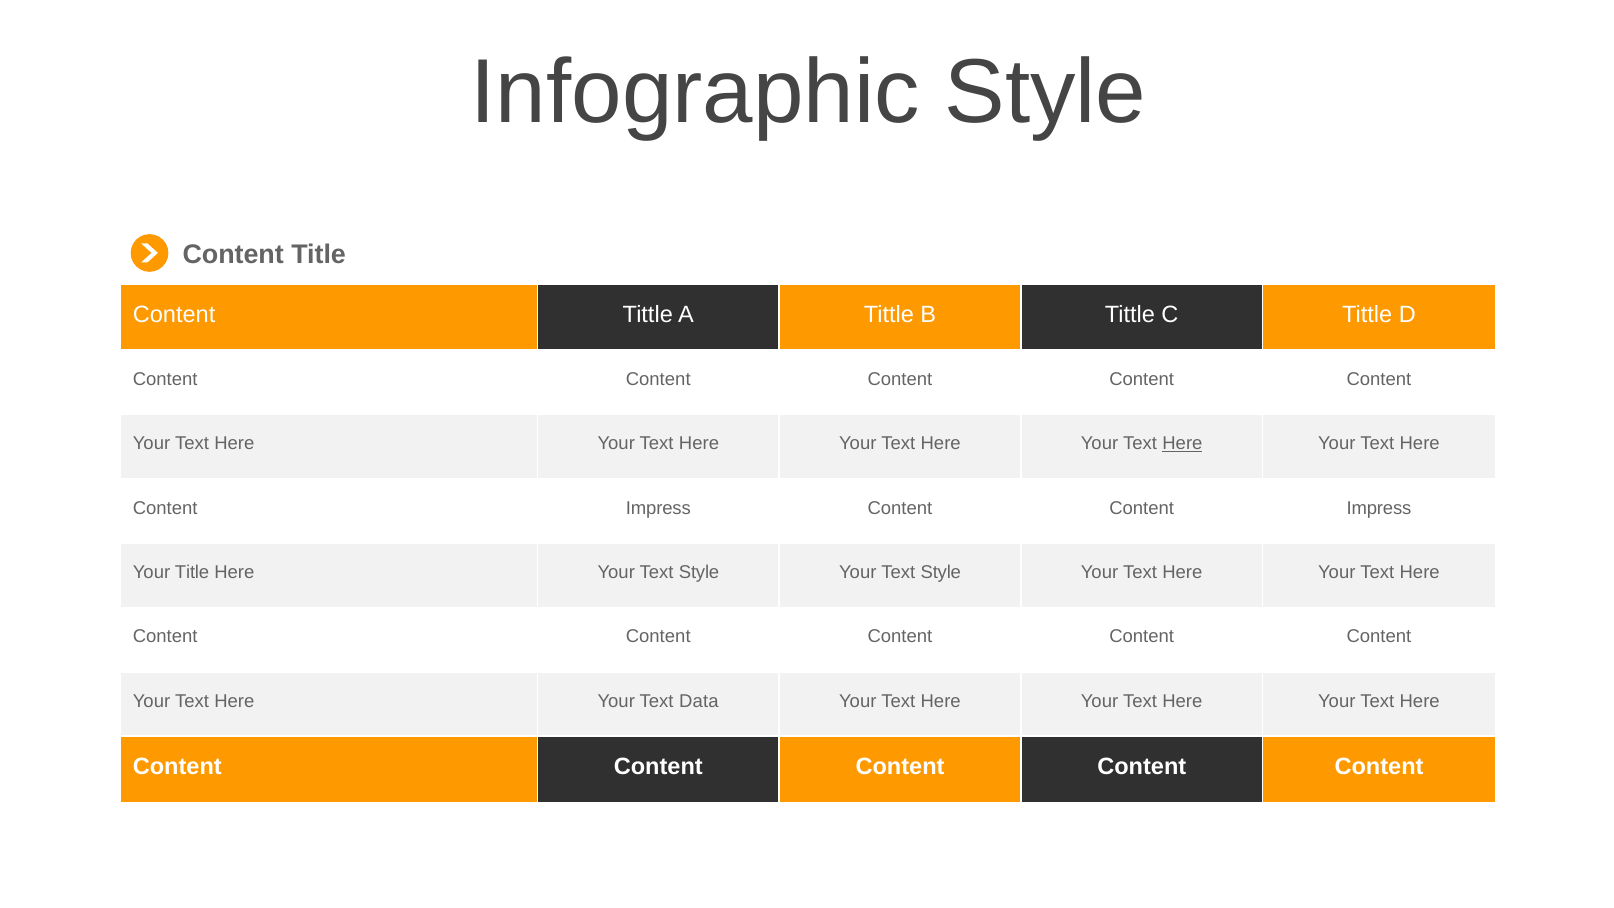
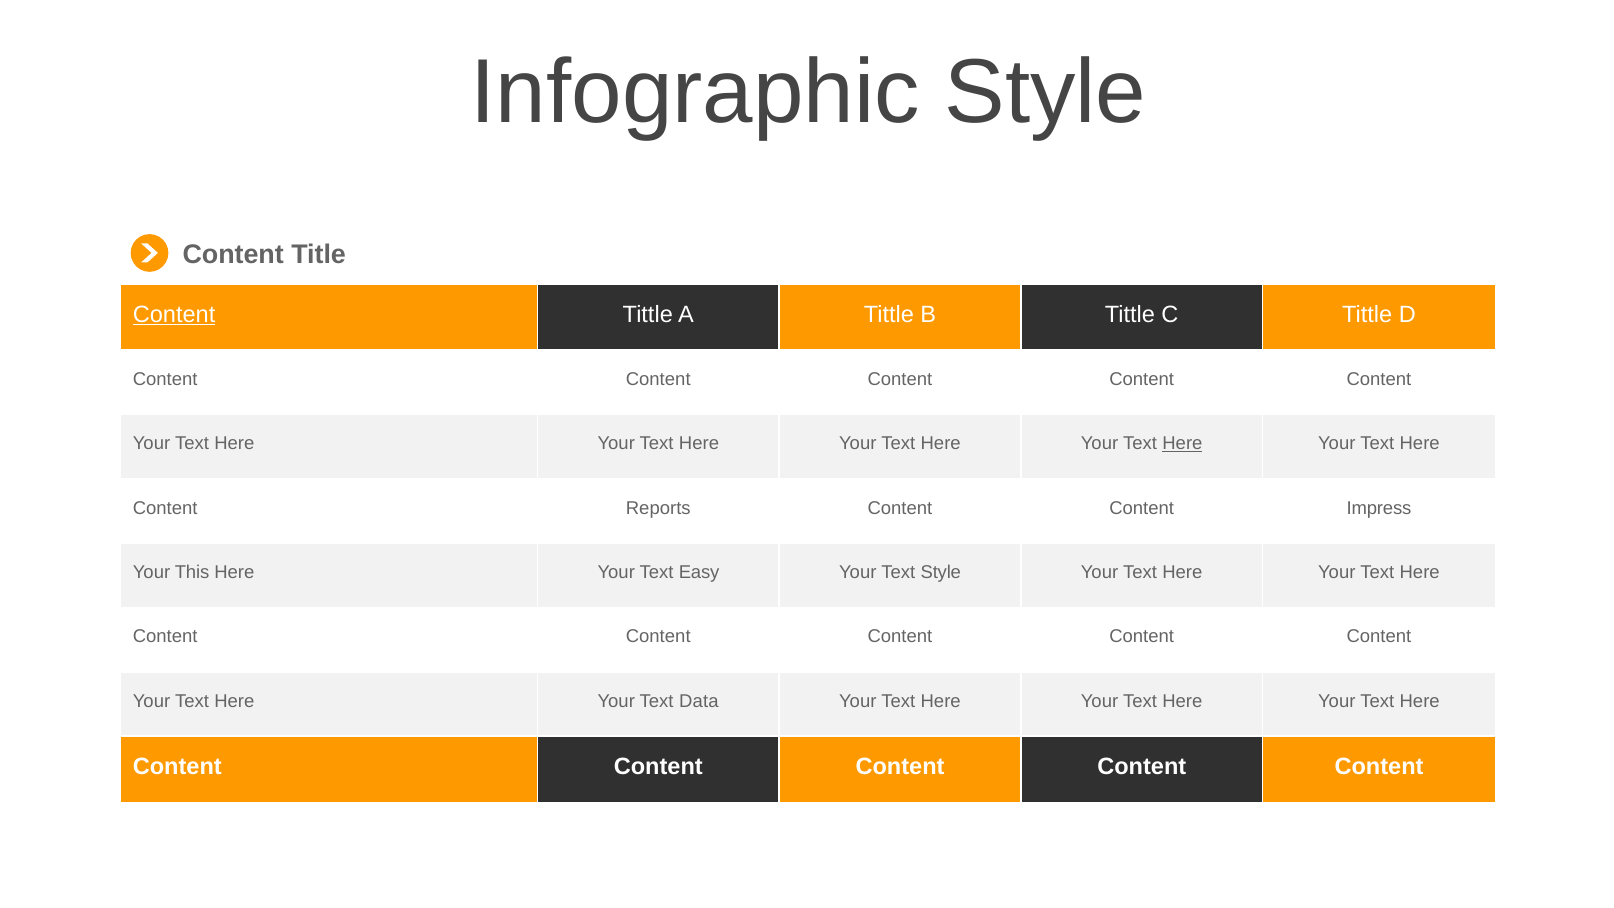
Content at (174, 315) underline: none -> present
Impress at (658, 508): Impress -> Reports
Your Title: Title -> This
Here Your Text Style: Style -> Easy
